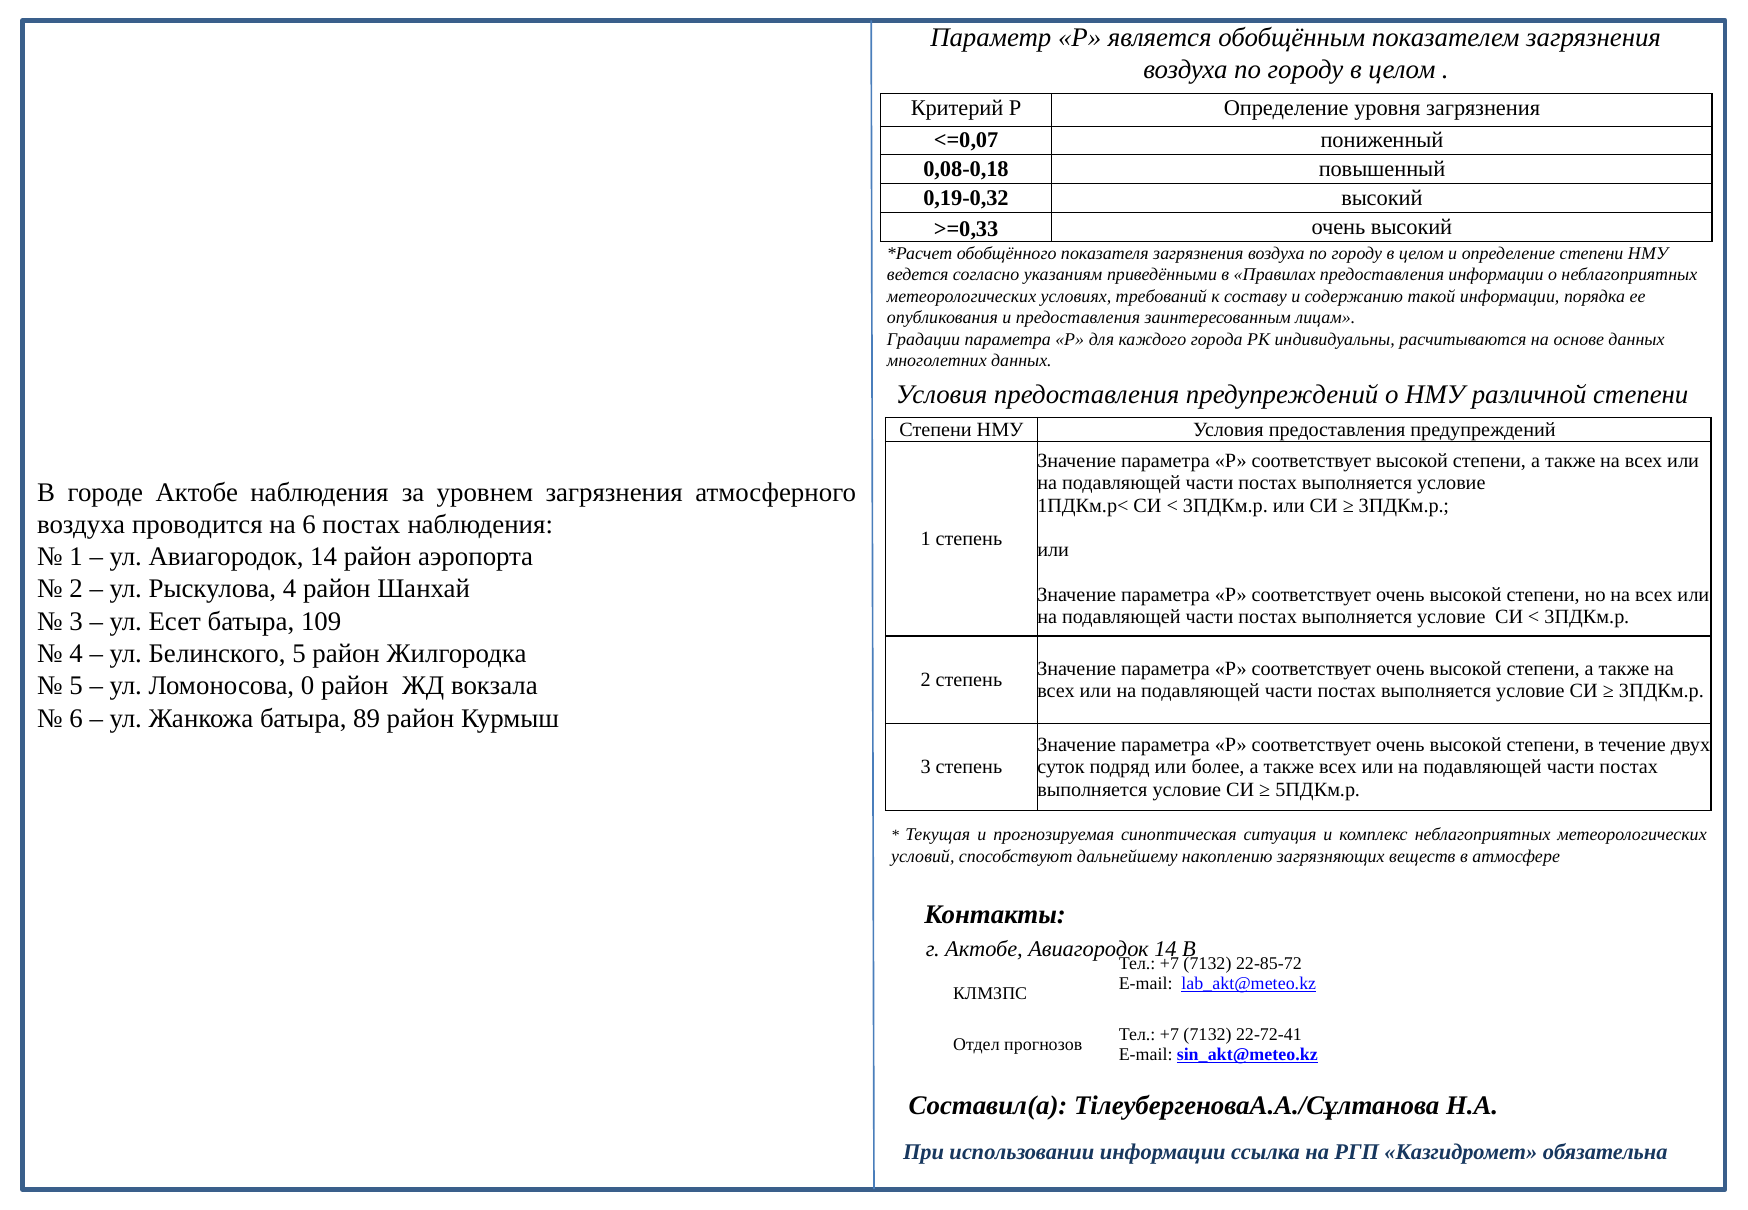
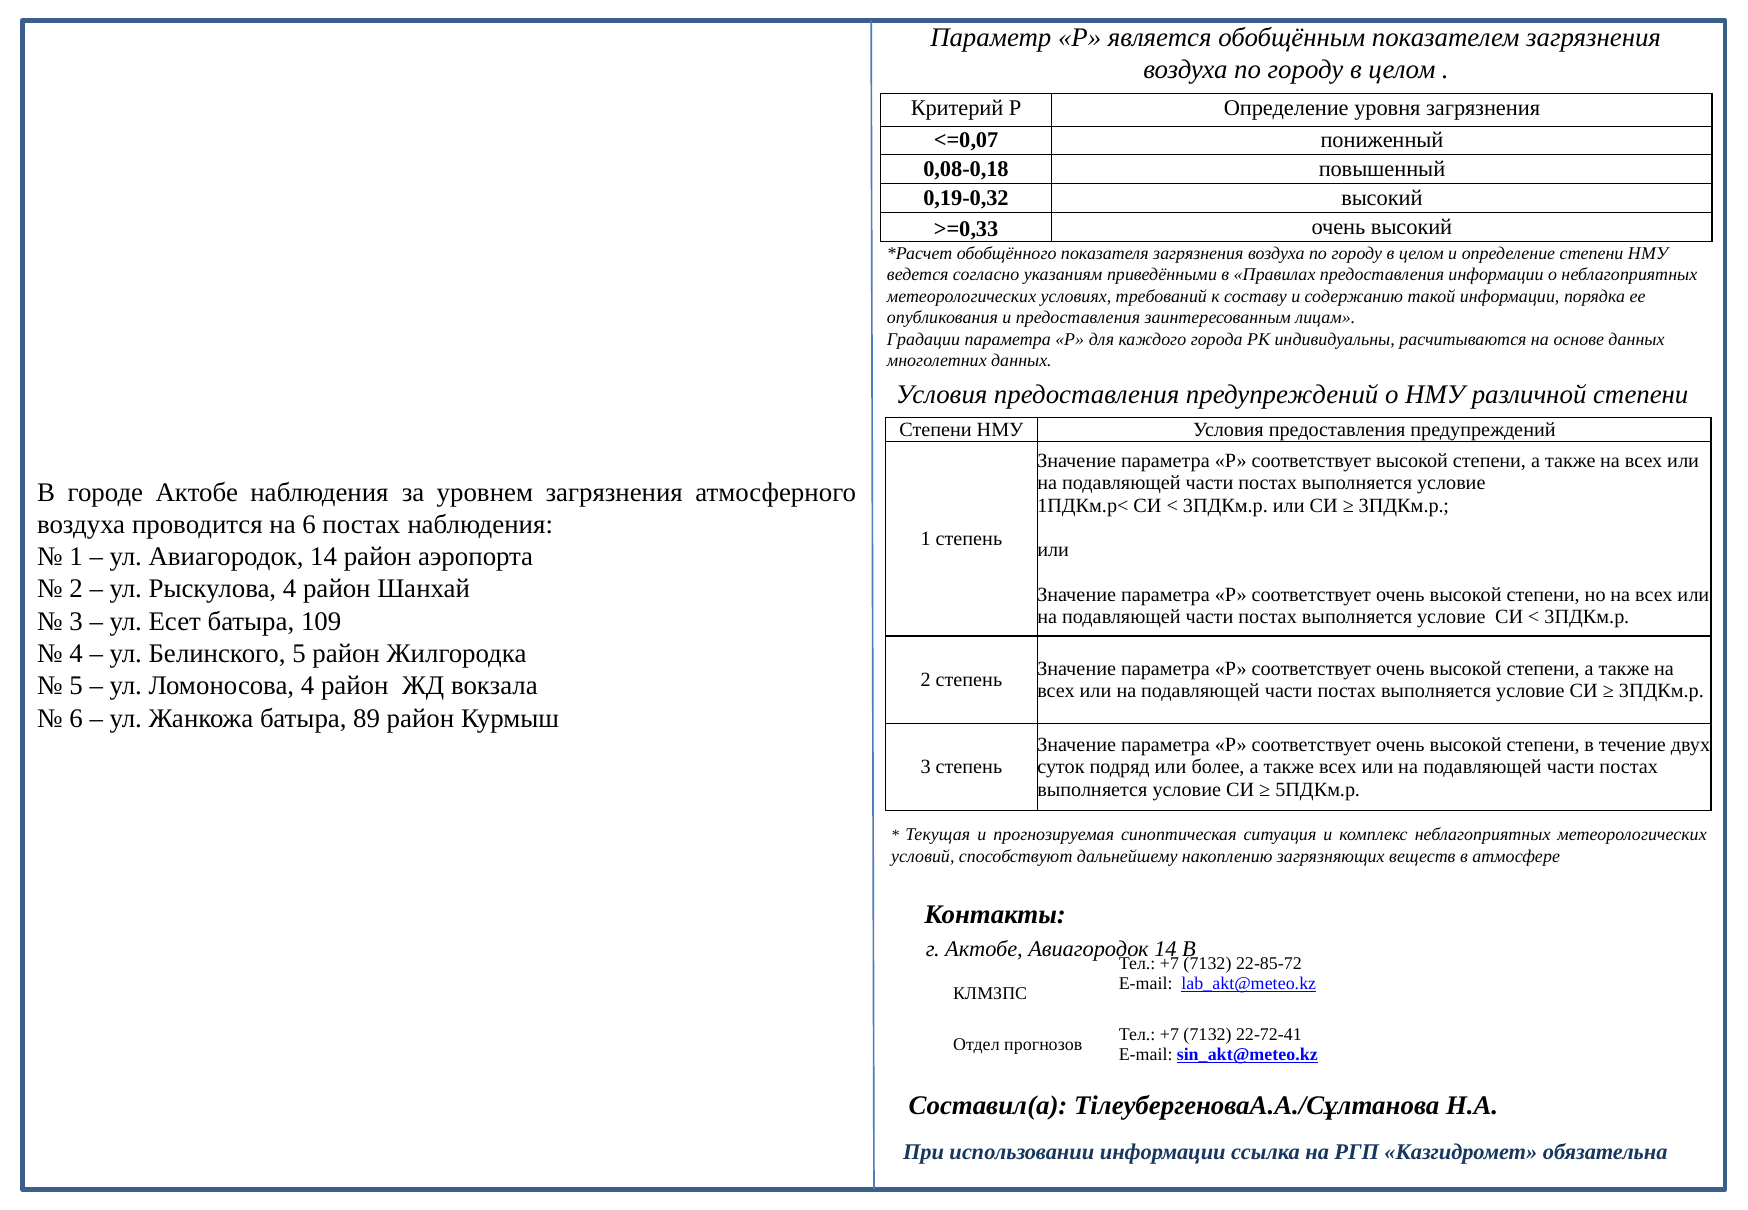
Ломоносова 0: 0 -> 4
